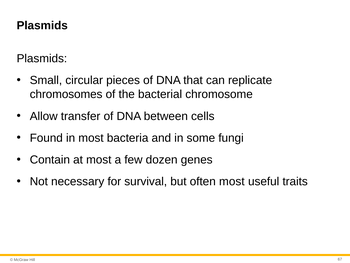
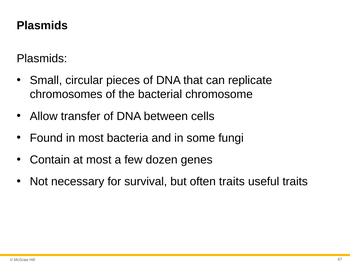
often most: most -> traits
